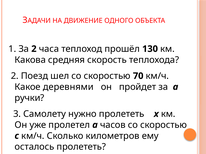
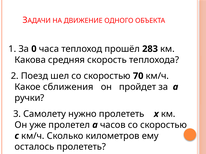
За 2: 2 -> 0
130: 130 -> 283
деревнями: деревнями -> сближения
